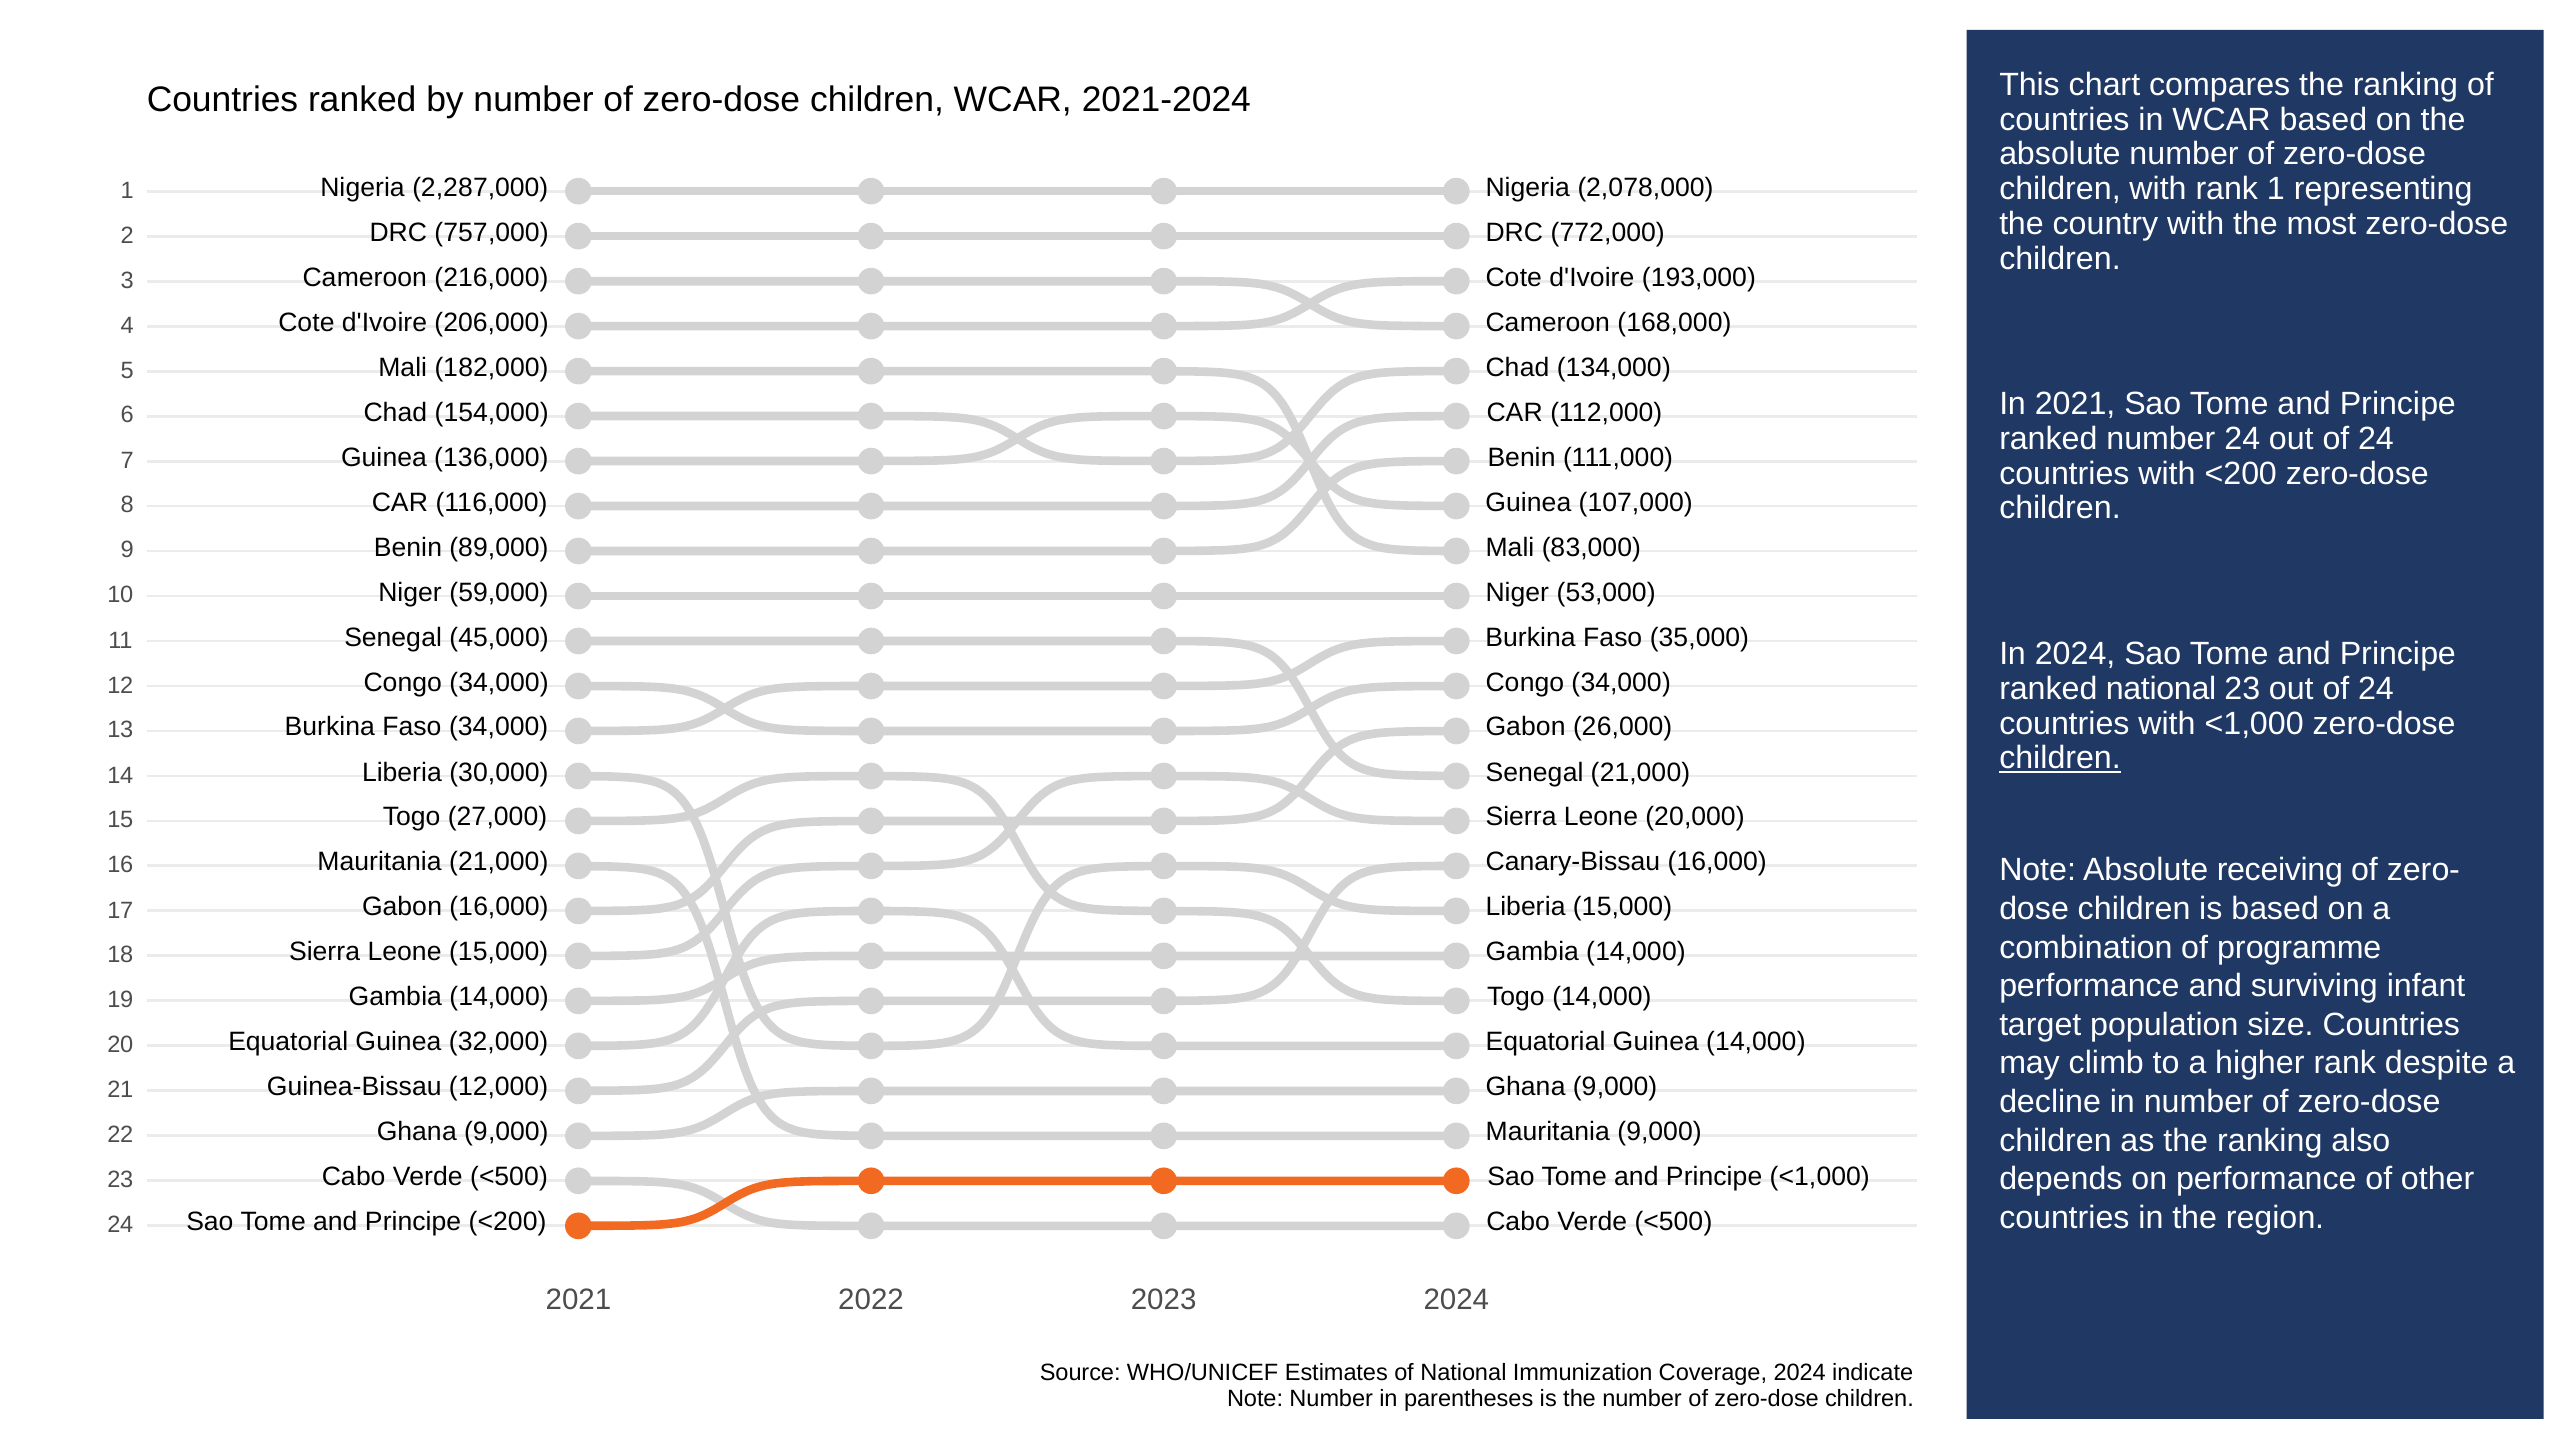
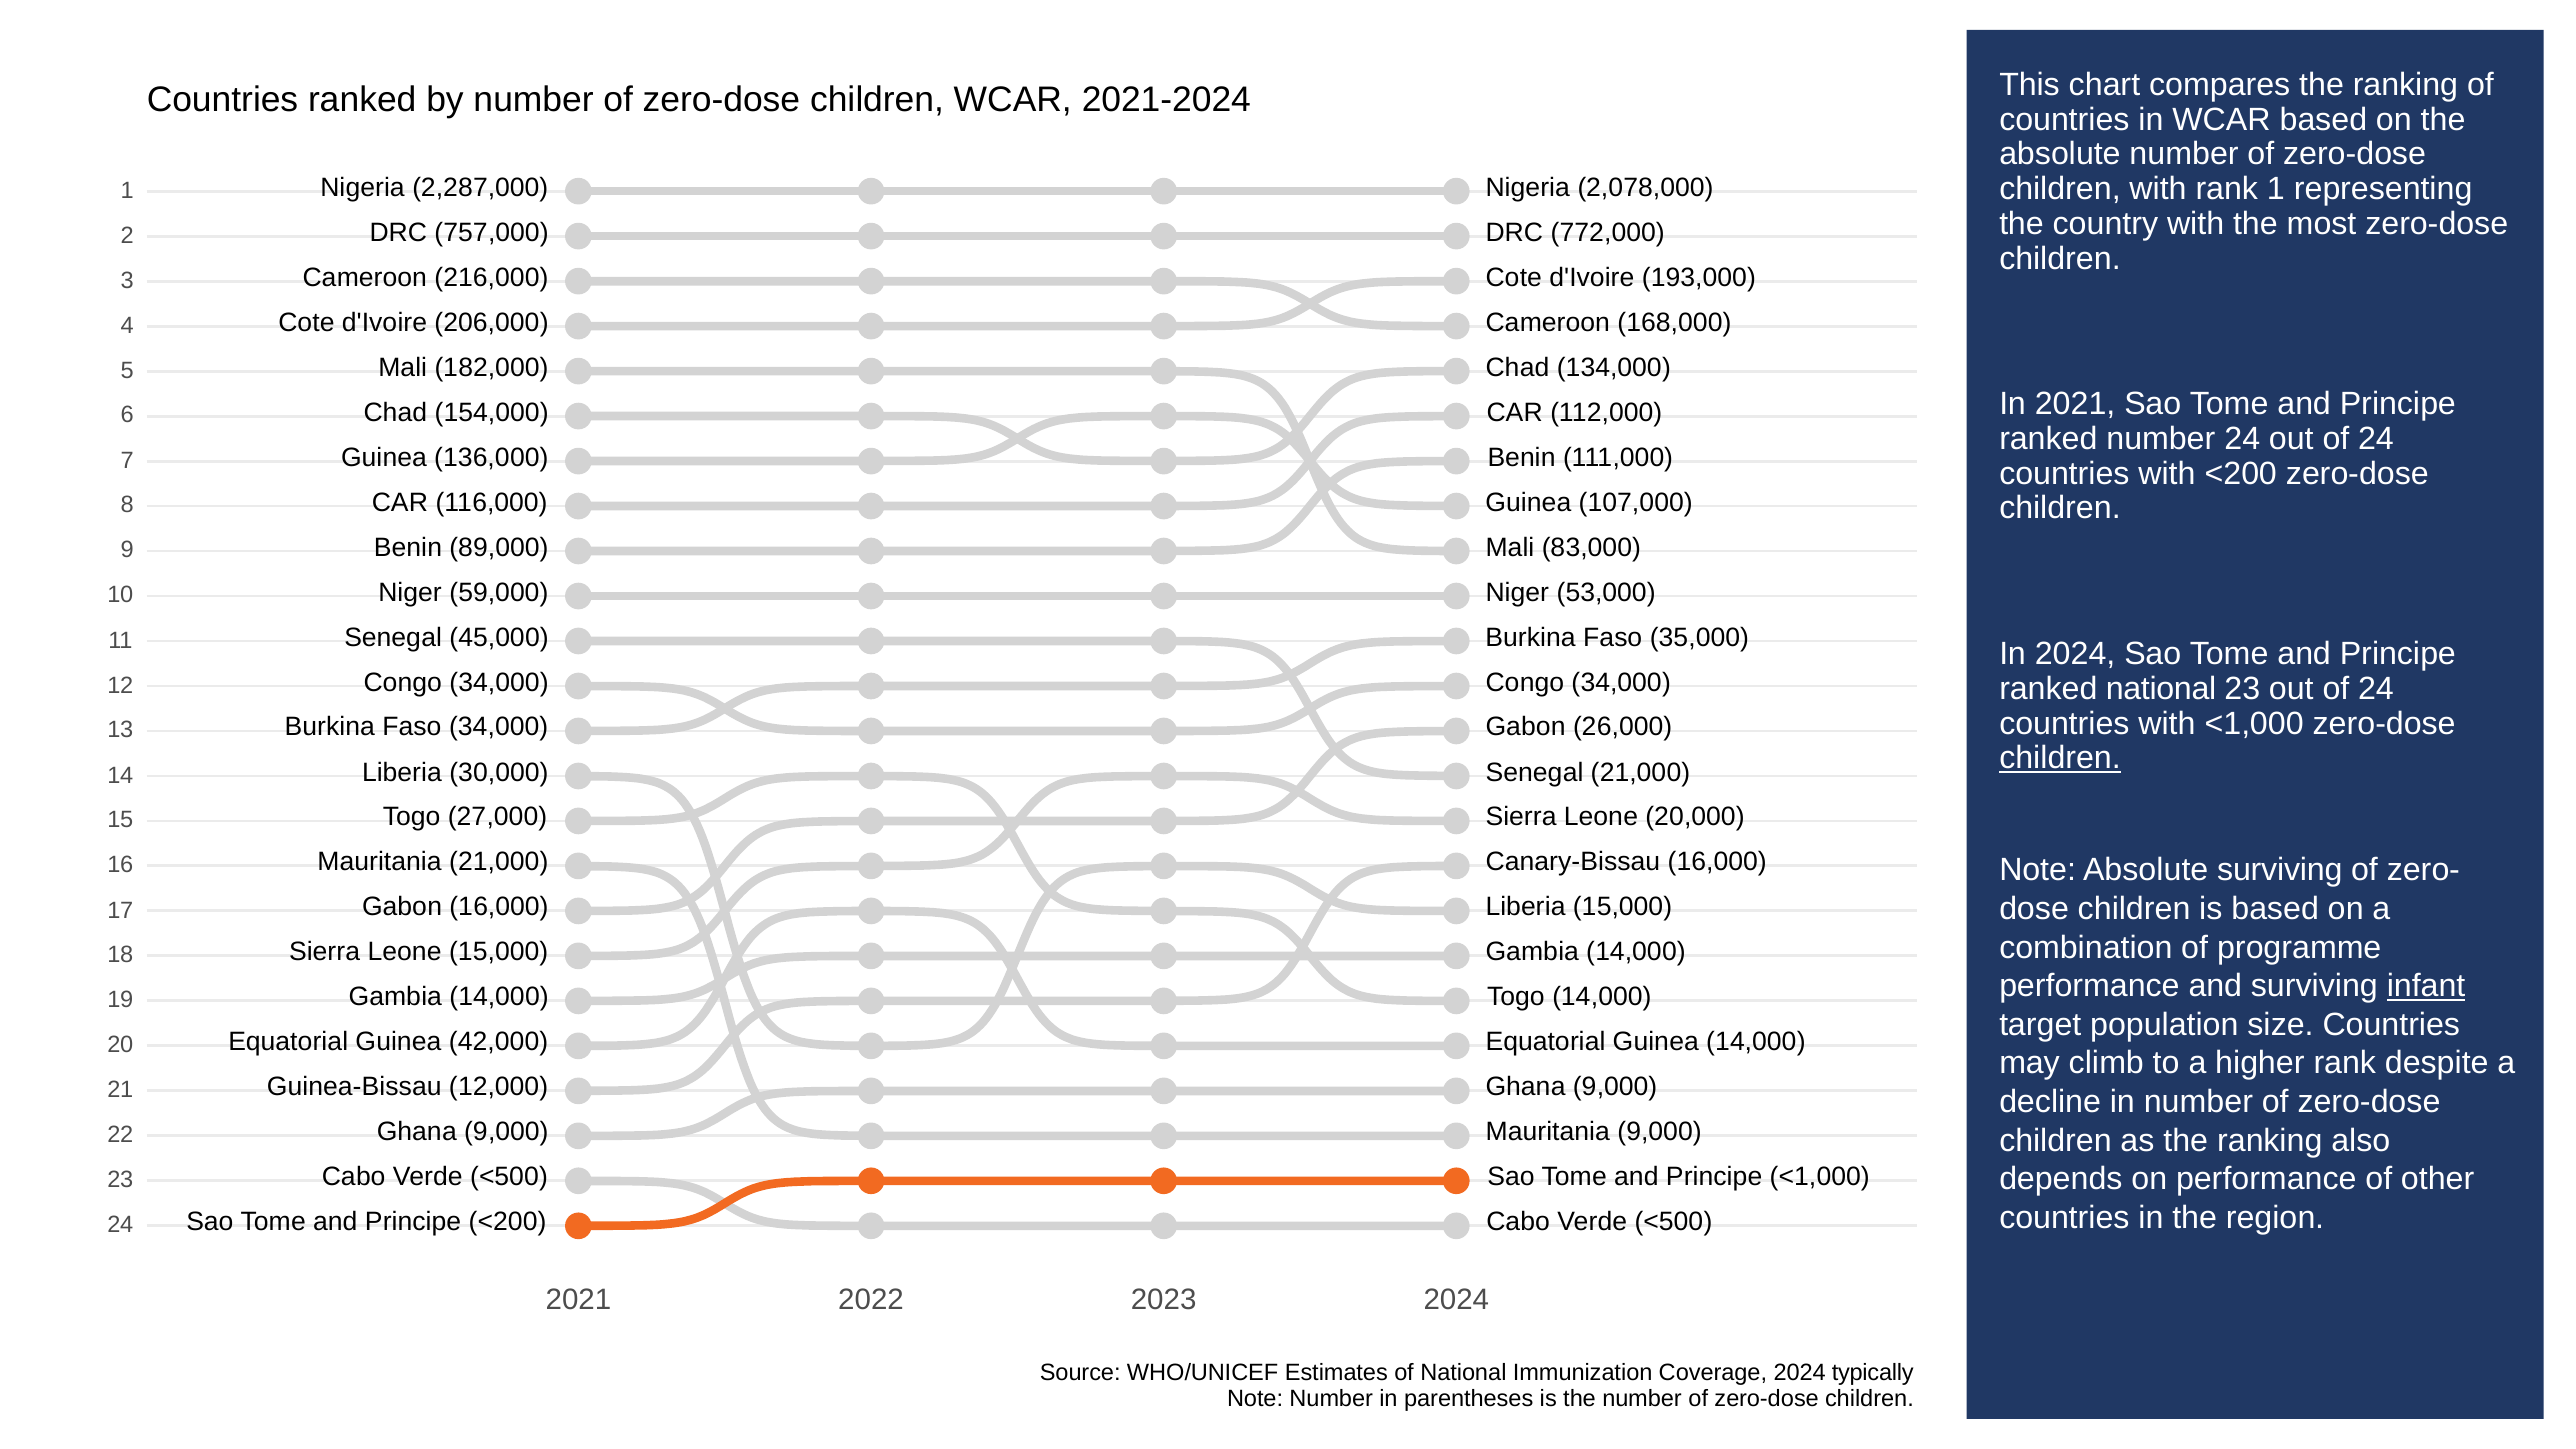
Absolute receiving: receiving -> surviving
infant underline: none -> present
32,000: 32,000 -> 42,000
indicate: indicate -> typically
